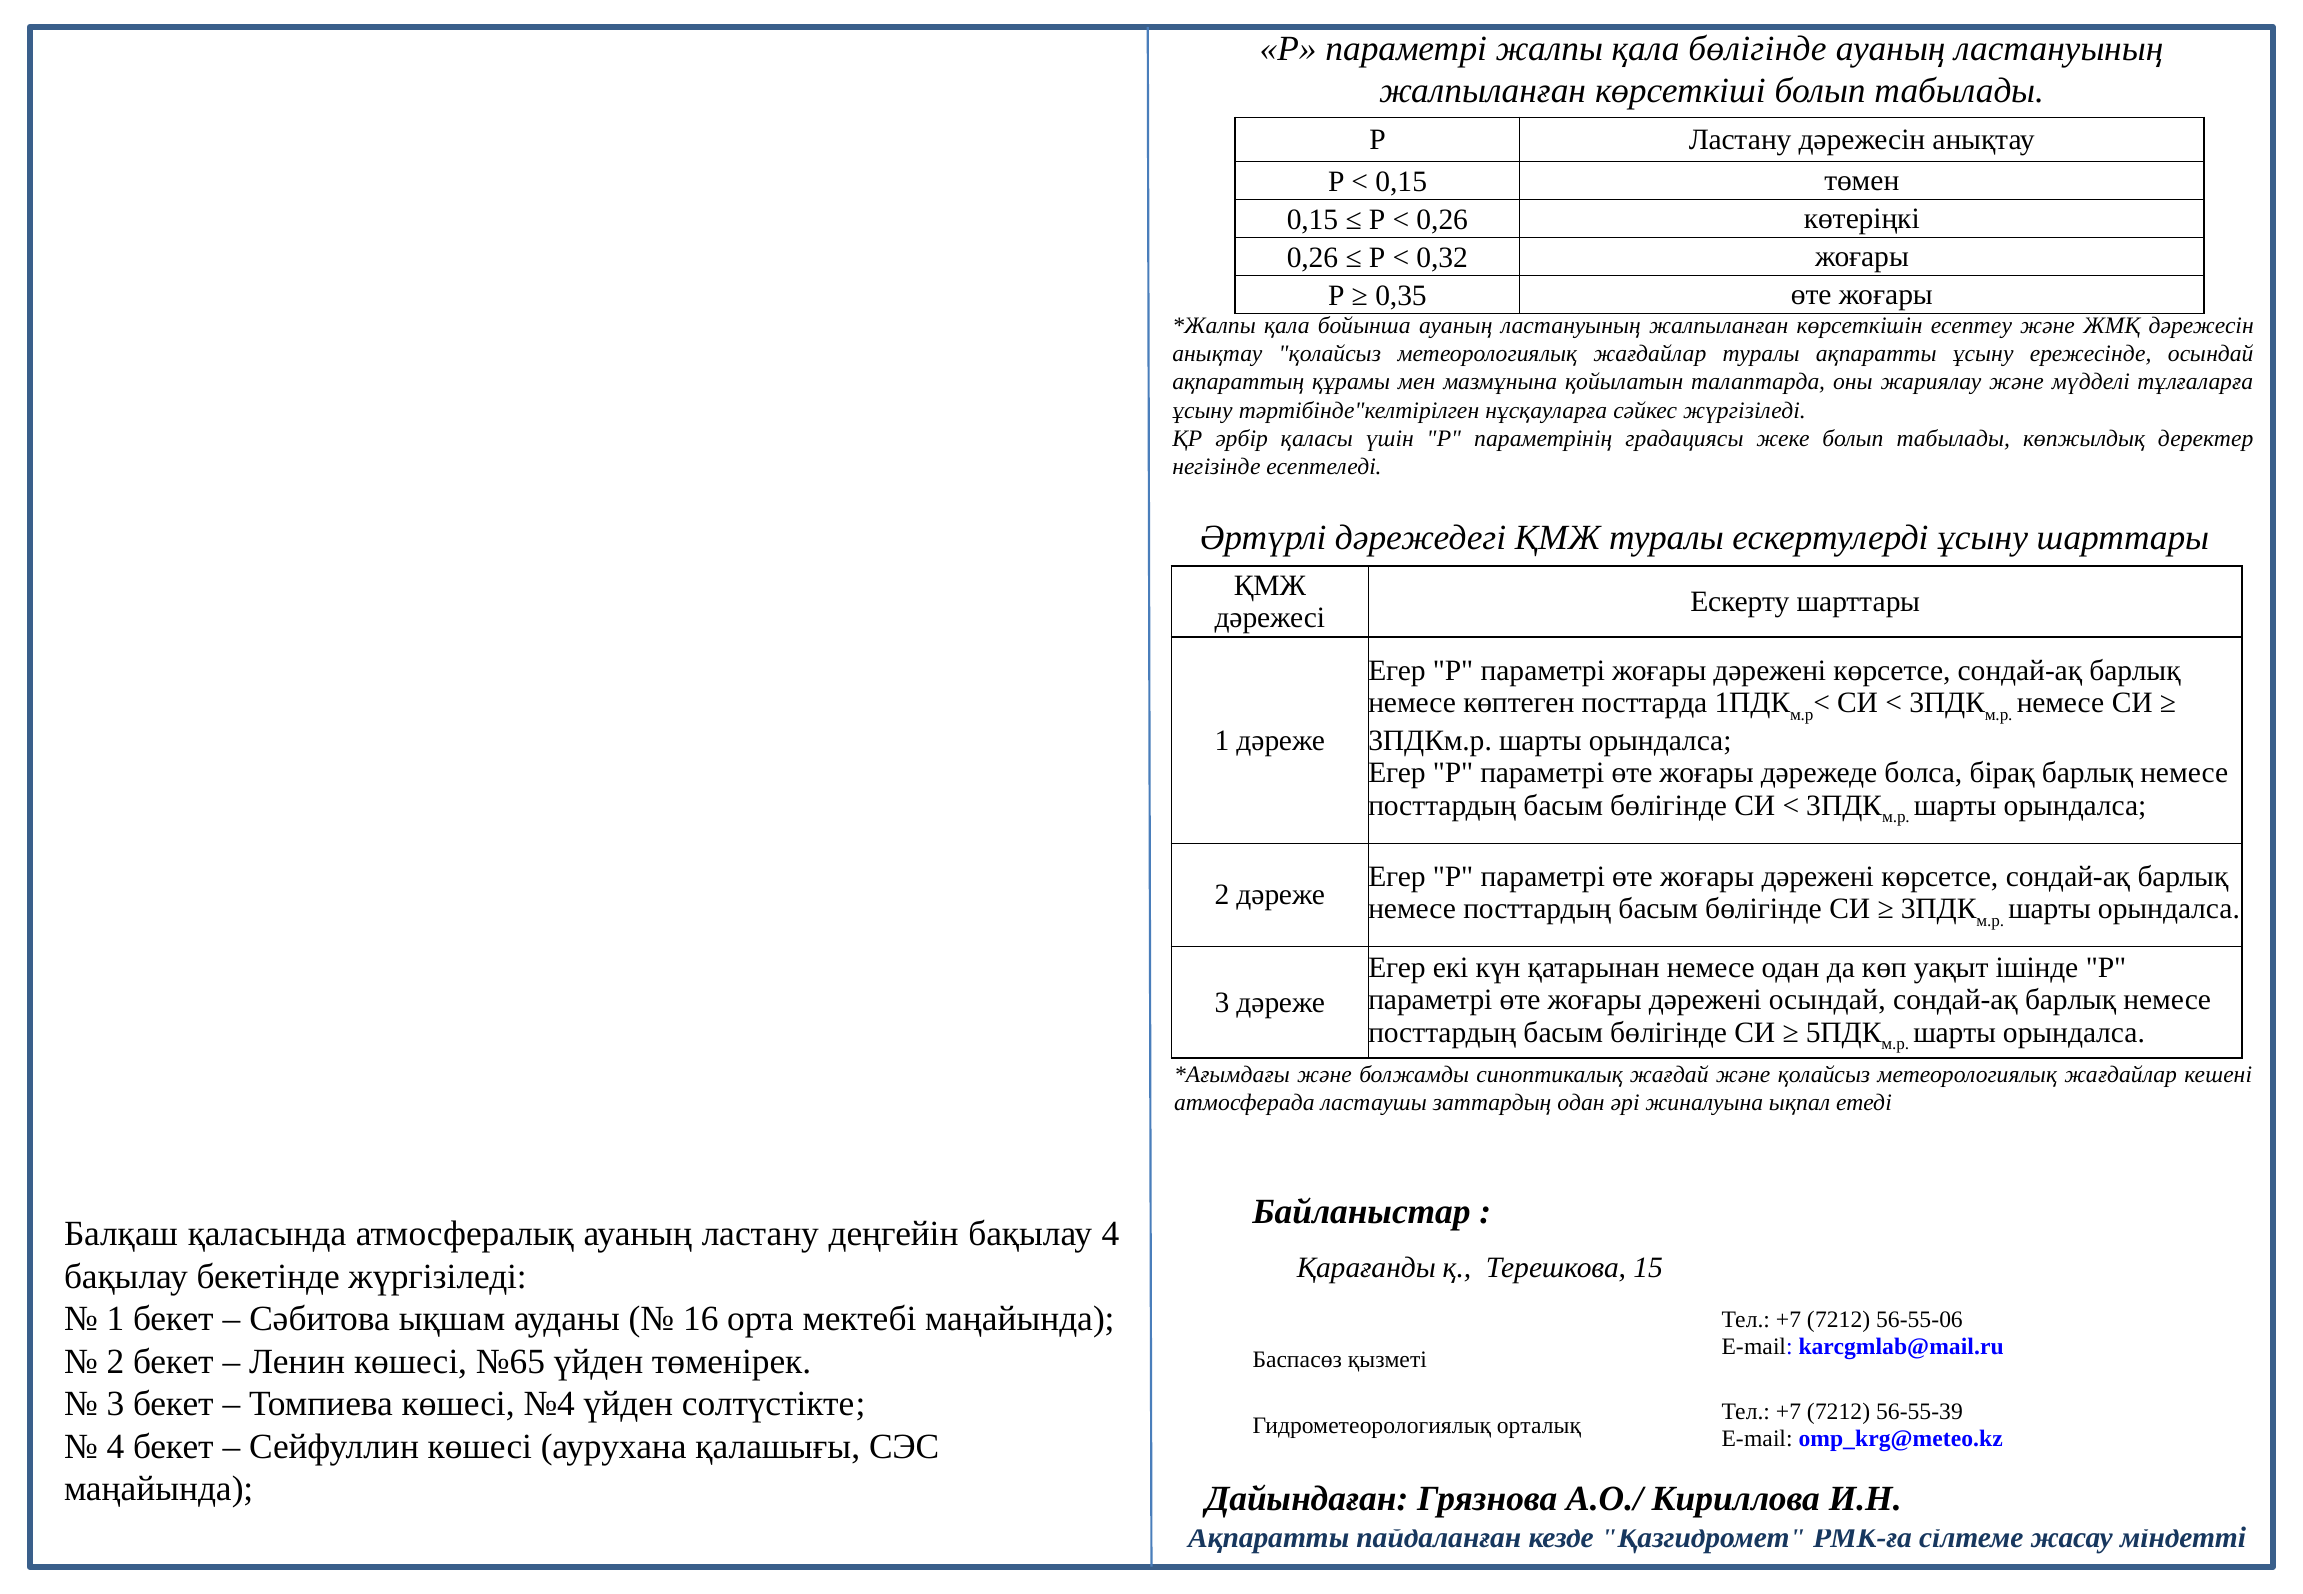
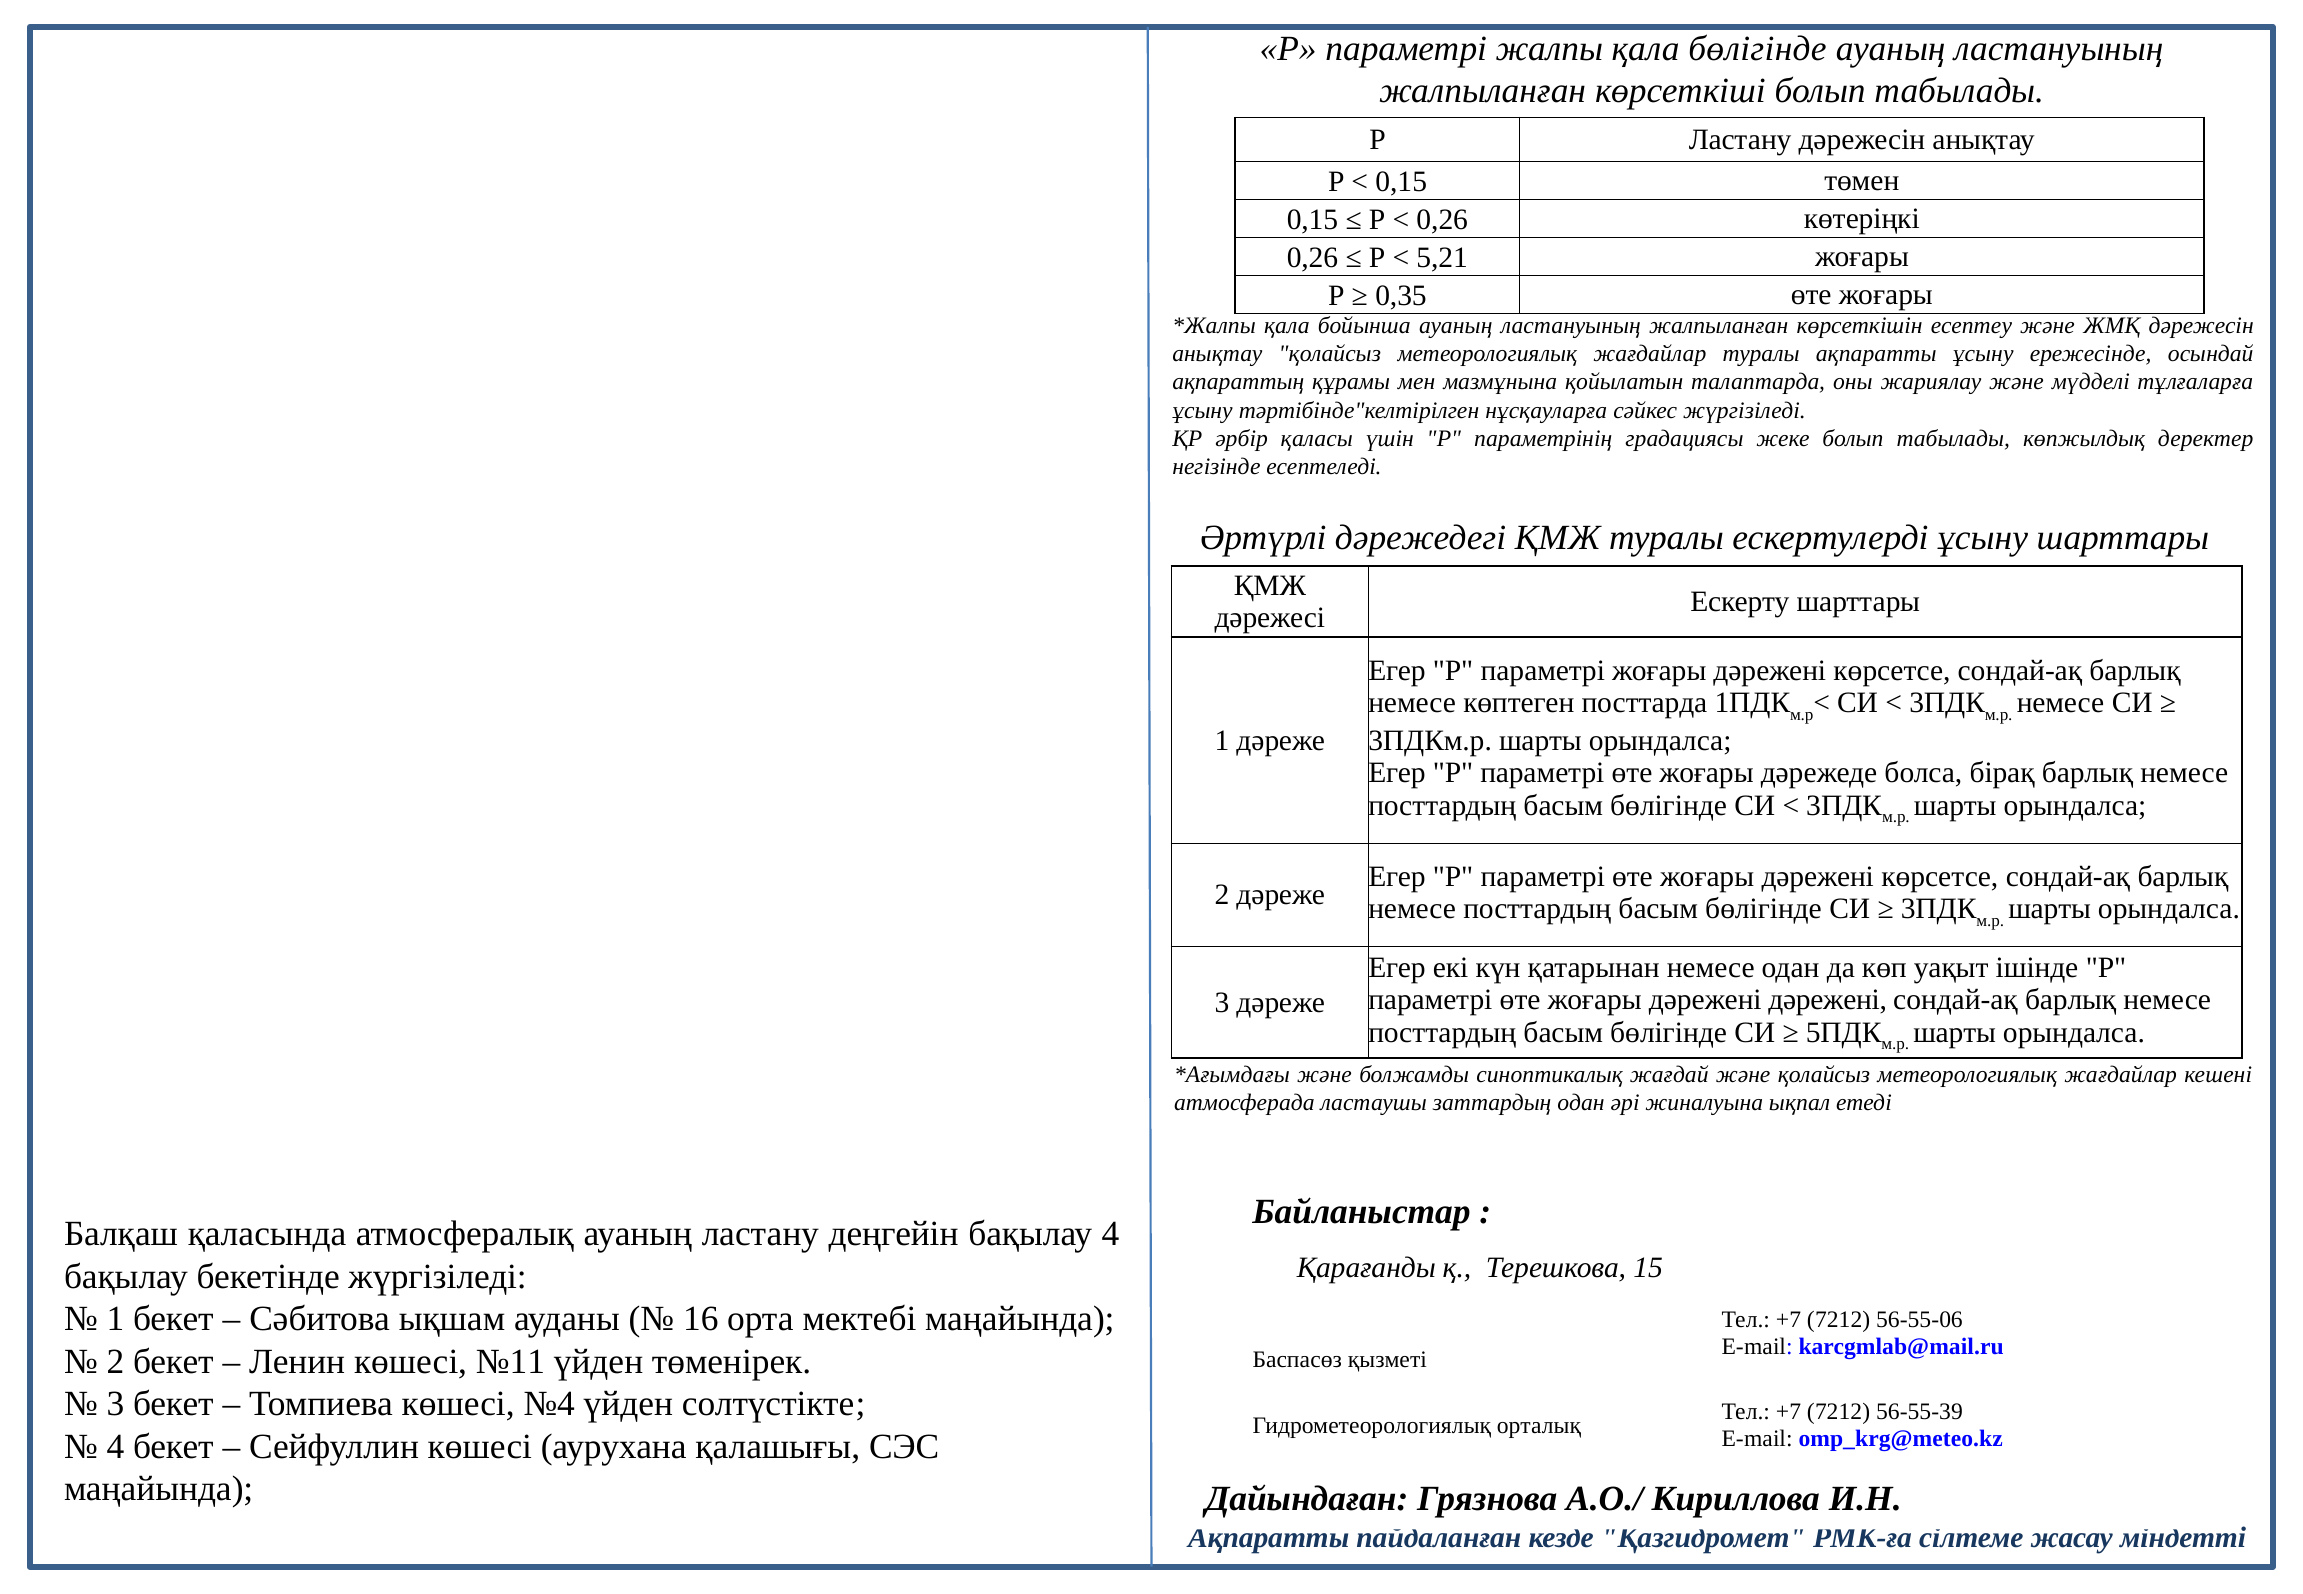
0,32: 0,32 -> 5,21
дәрежені осындай: осындай -> дәрежені
№65: №65 -> №11
